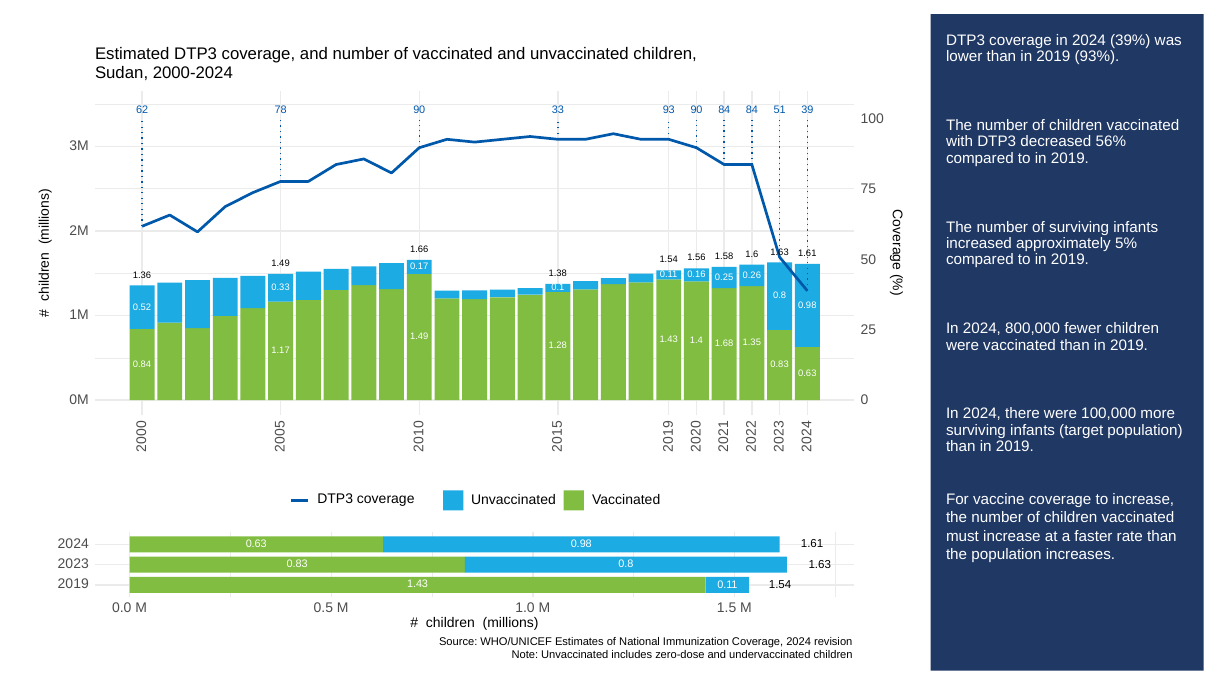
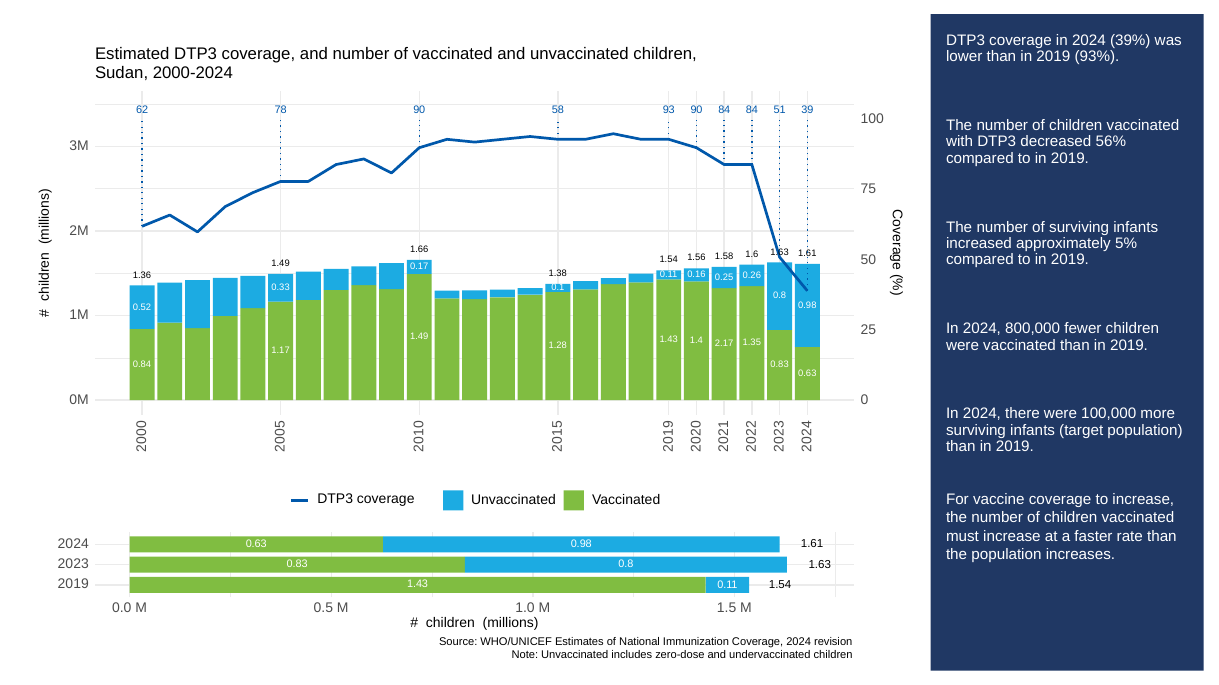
33: 33 -> 58
1.68: 1.68 -> 2.17
